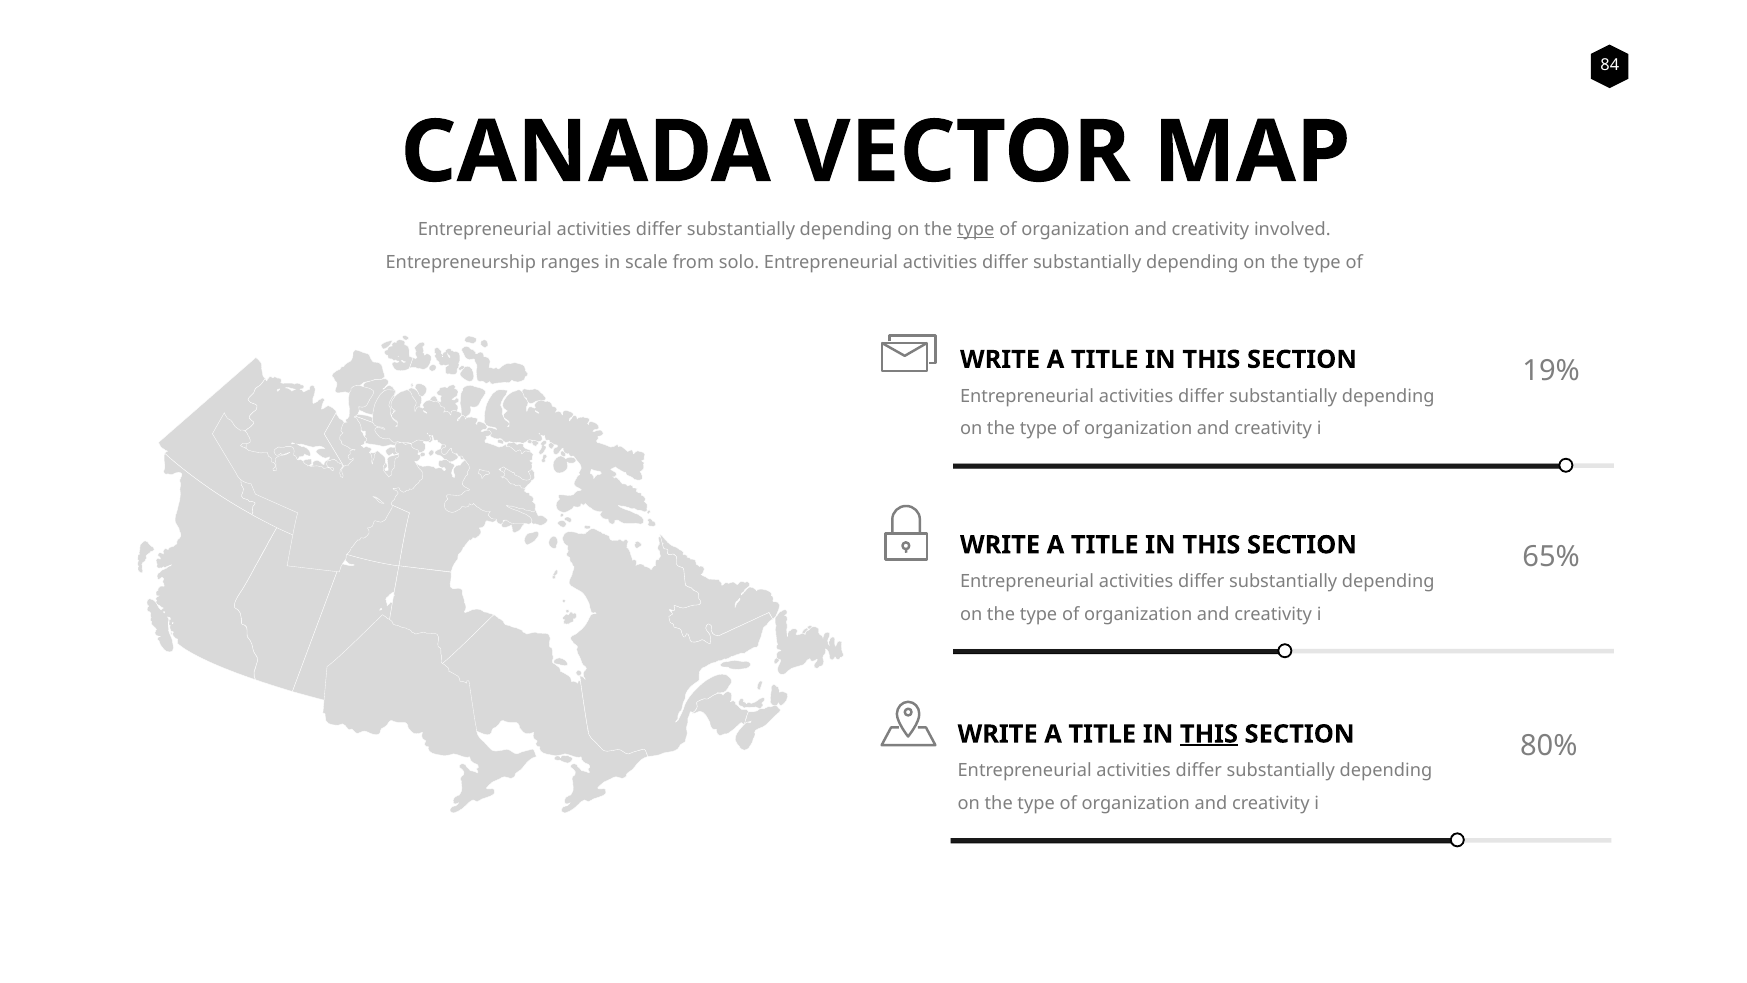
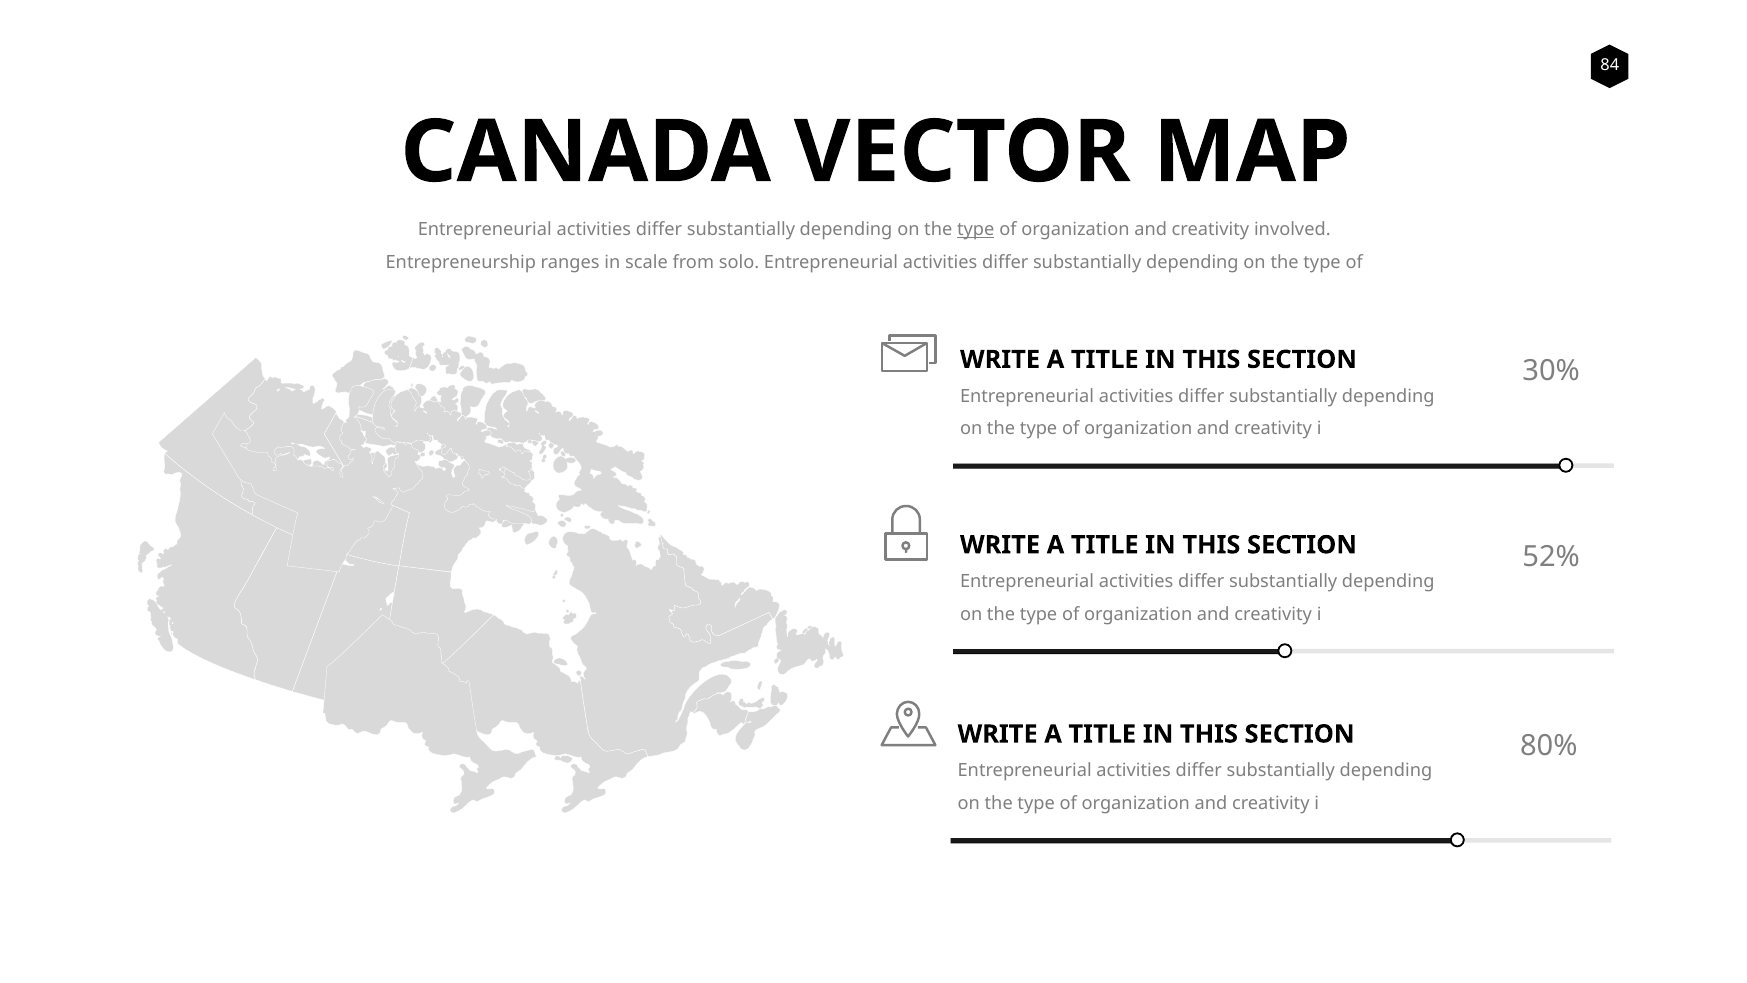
19%: 19% -> 30%
65%: 65% -> 52%
THIS at (1209, 734) underline: present -> none
